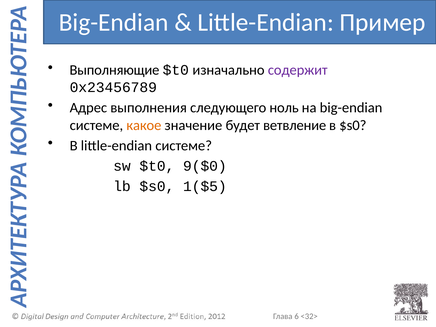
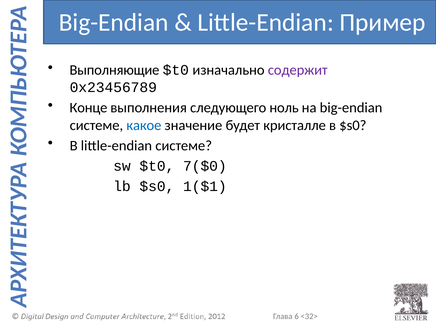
Адрес: Адрес -> Конце
какое colour: orange -> blue
ветвление: ветвление -> кристалле
9($0: 9($0 -> 7($0
1($5: 1($5 -> 1($1
